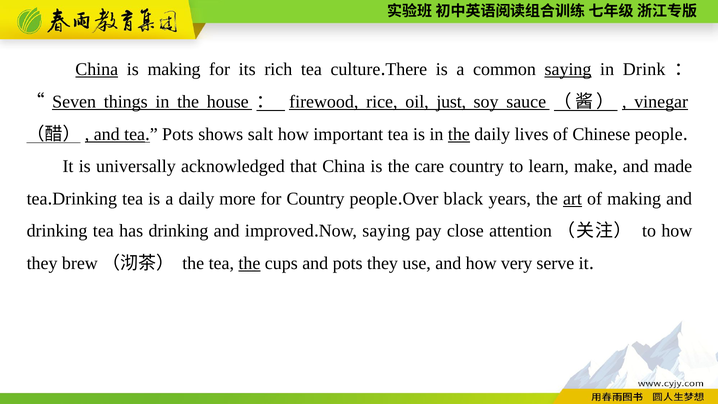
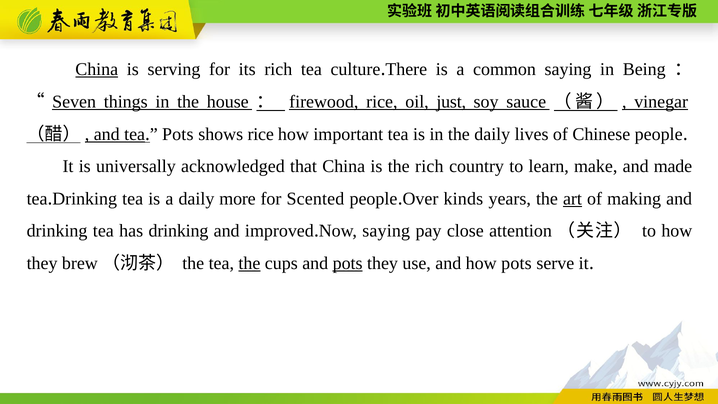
is making: making -> serving
saying at (568, 69) underline: present -> none
Drink: Drink -> Being
shows salt: salt -> rice
the at (459, 134) underline: present -> none
the care: care -> rich
for Country: Country -> Scented
black: black -> kinds
pots at (348, 263) underline: none -> present
how very: very -> pots
